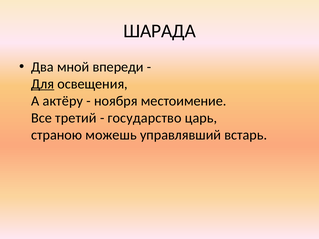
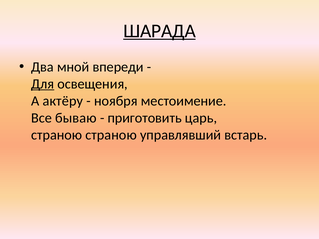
ШАРАДА underline: none -> present
третий: третий -> бываю
государство: государство -> приготовить
страною можешь: можешь -> страною
